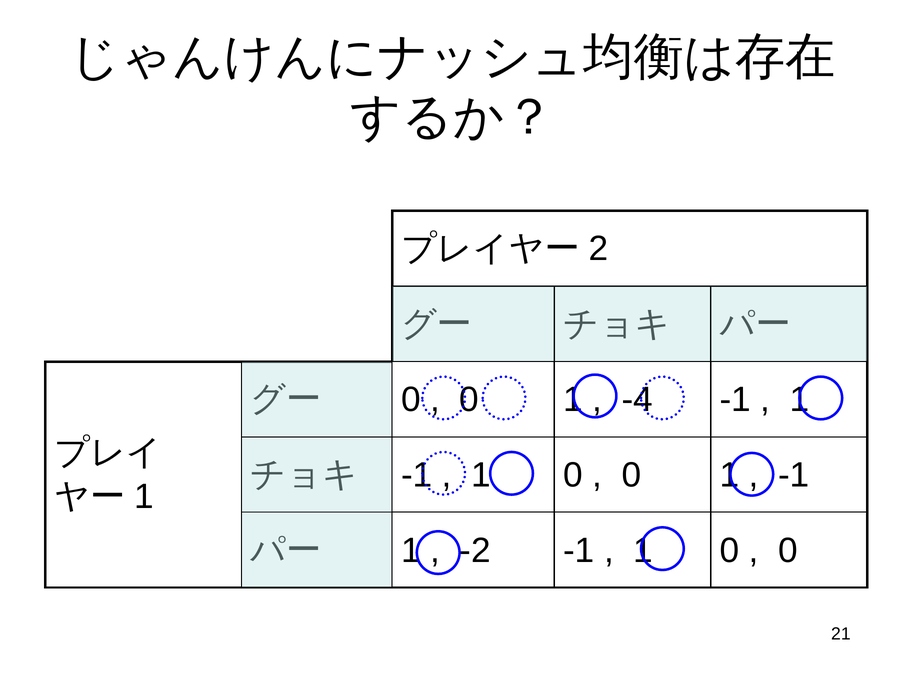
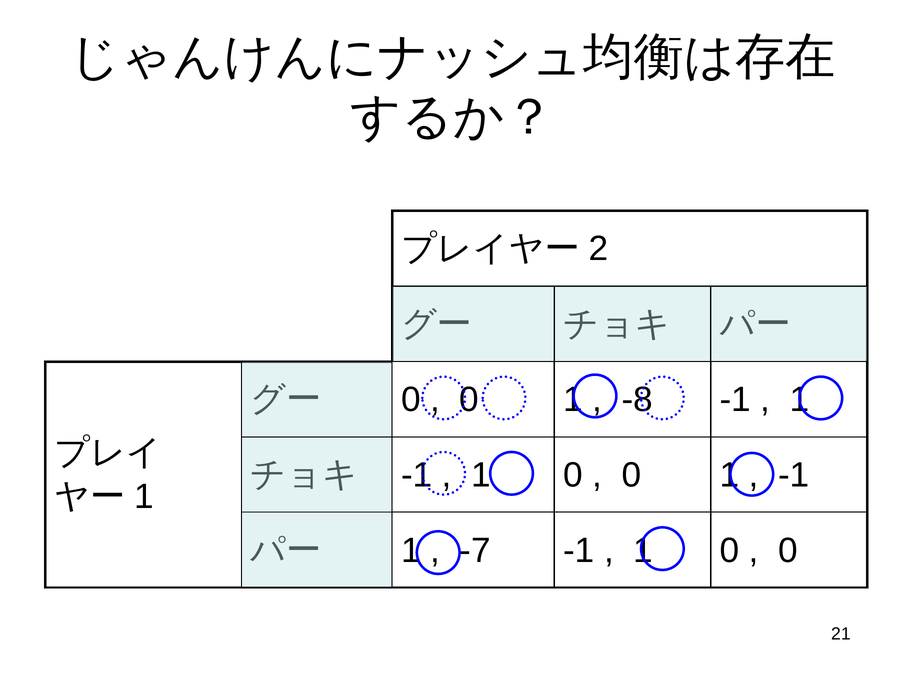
-4: -4 -> -8
-2: -2 -> -7
